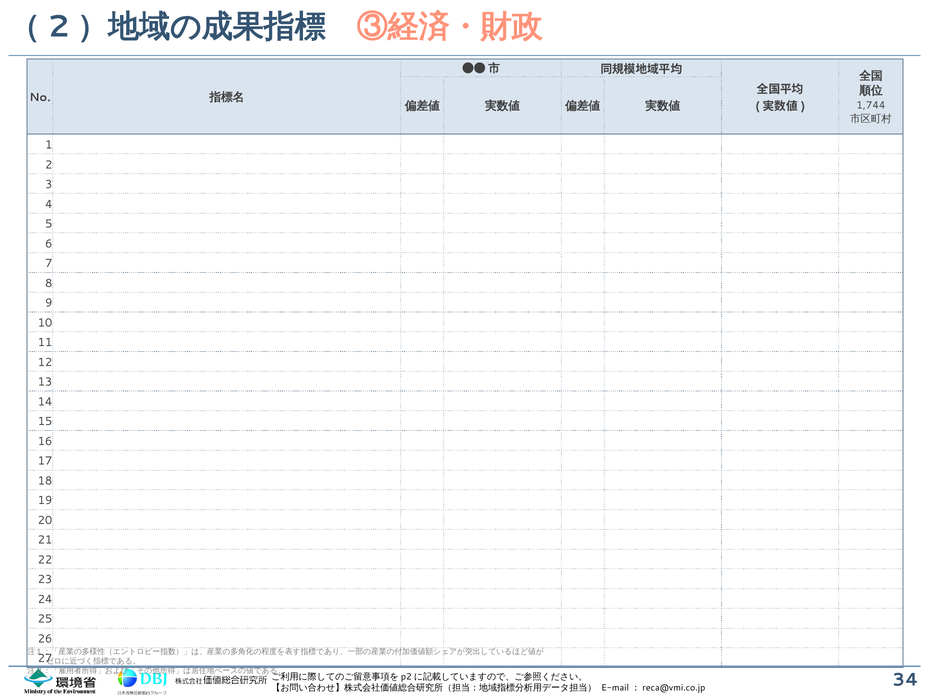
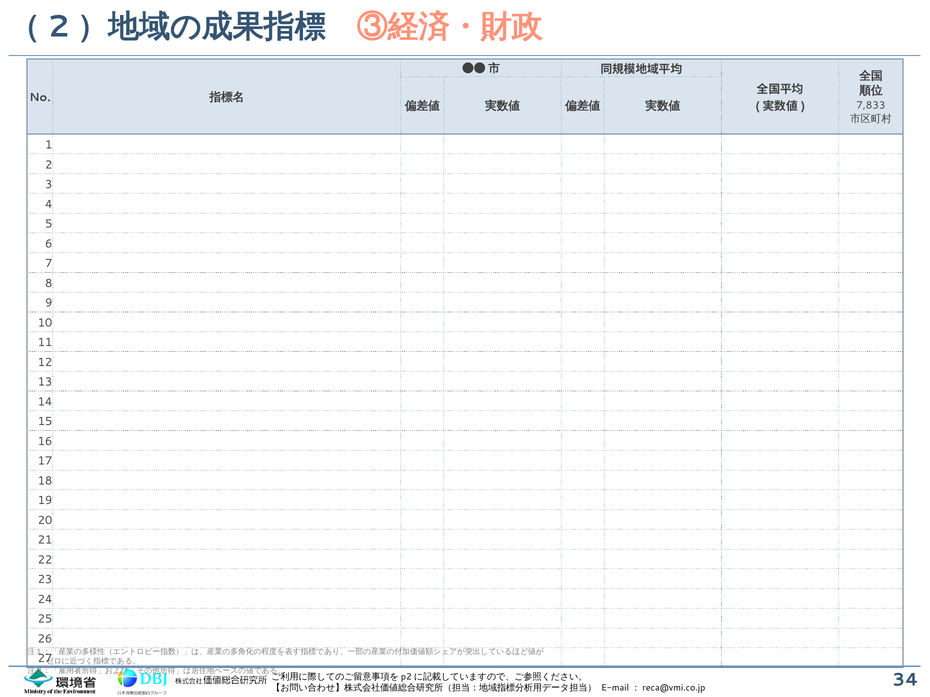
1,744: 1,744 -> 7,833
